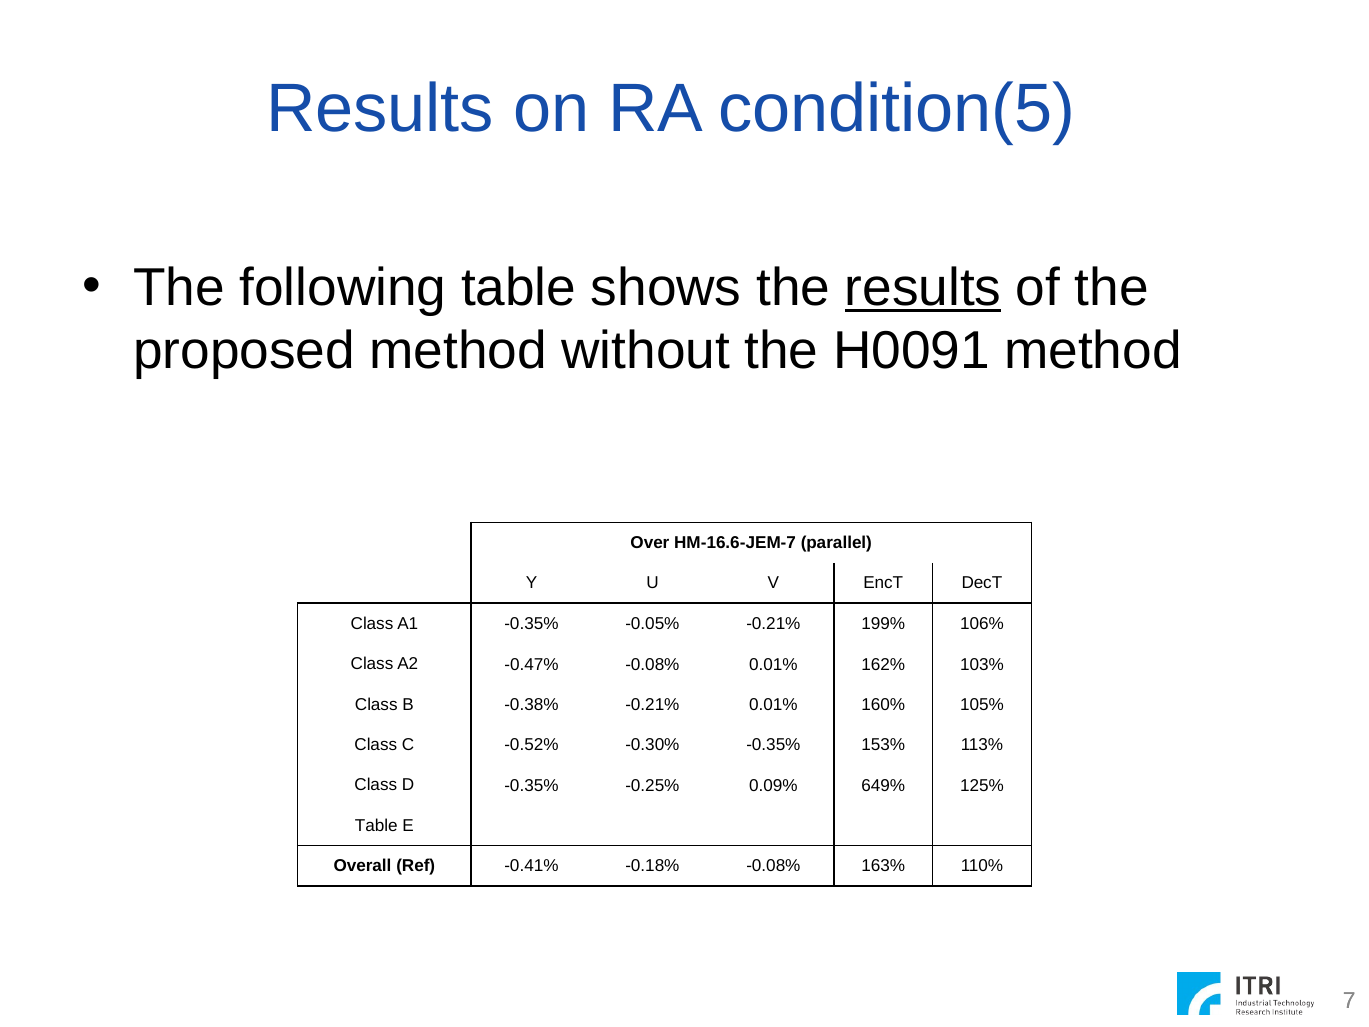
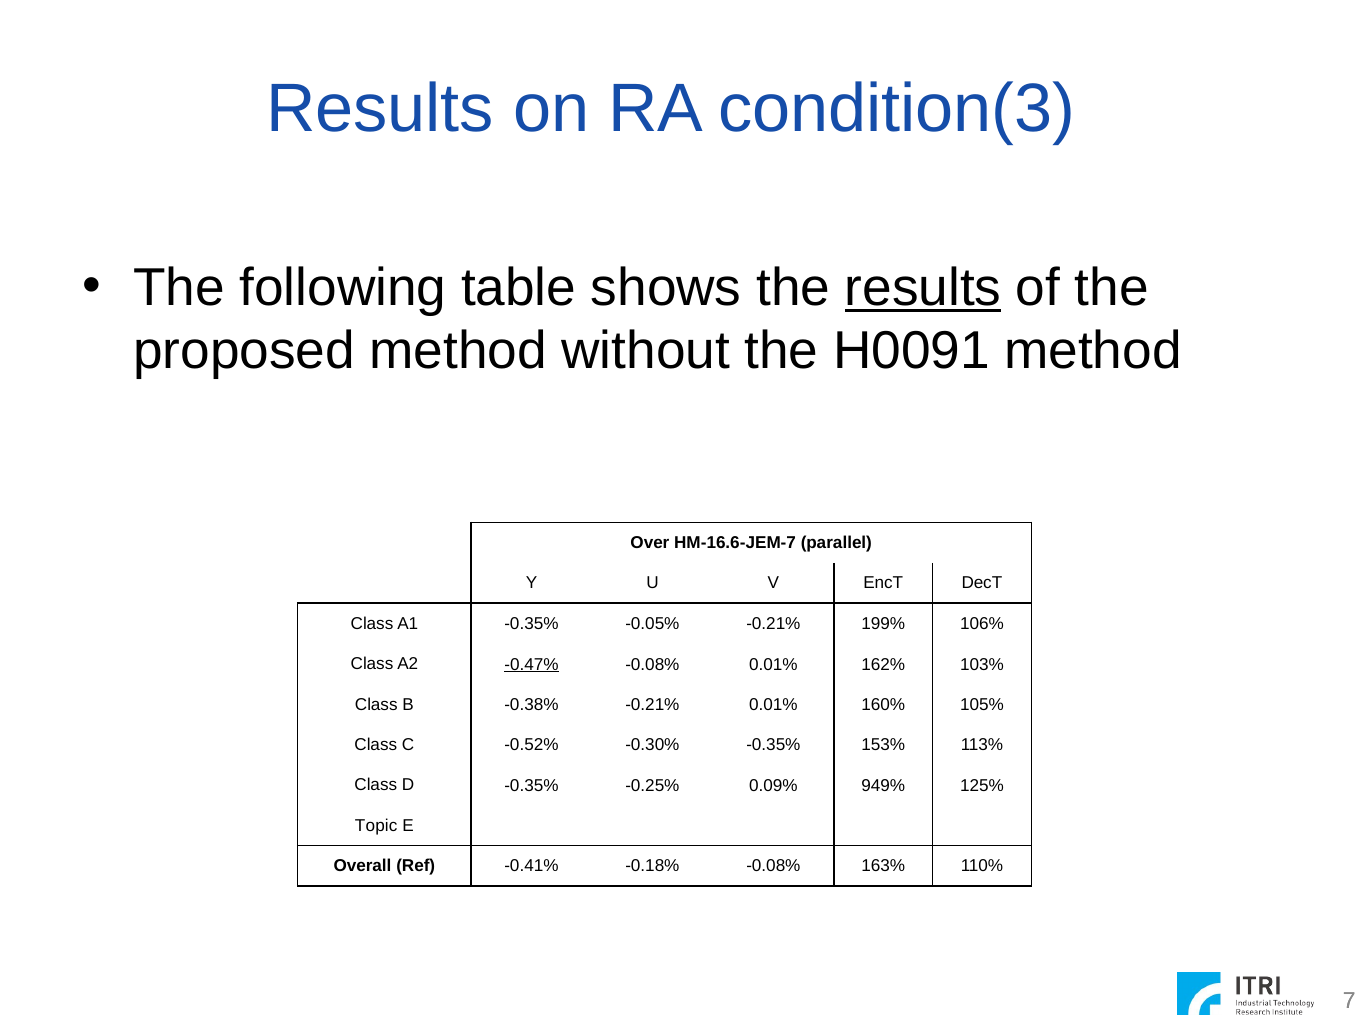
condition(5: condition(5 -> condition(3
-0.47% underline: none -> present
649%: 649% -> 949%
Table at (376, 825): Table -> Topic
